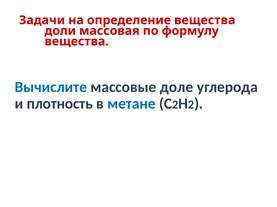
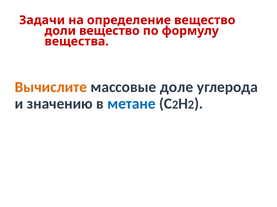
определение вещества: вещества -> вещество
доли массовая: массовая -> вещество
Вычислите colour: blue -> orange
плотность: плотность -> значению
